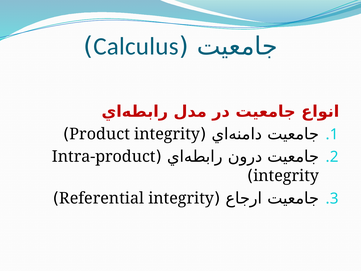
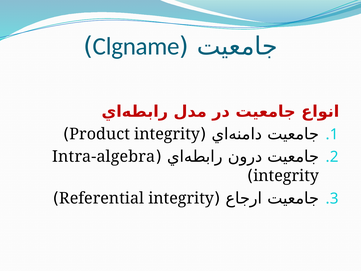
Calculus: Calculus -> Clgname
Intra-product: Intra-product -> Intra-algebra
